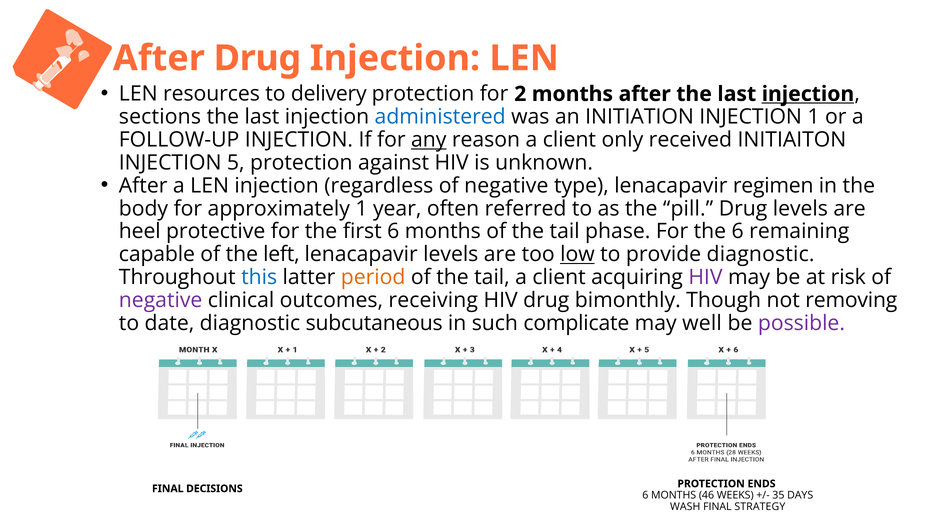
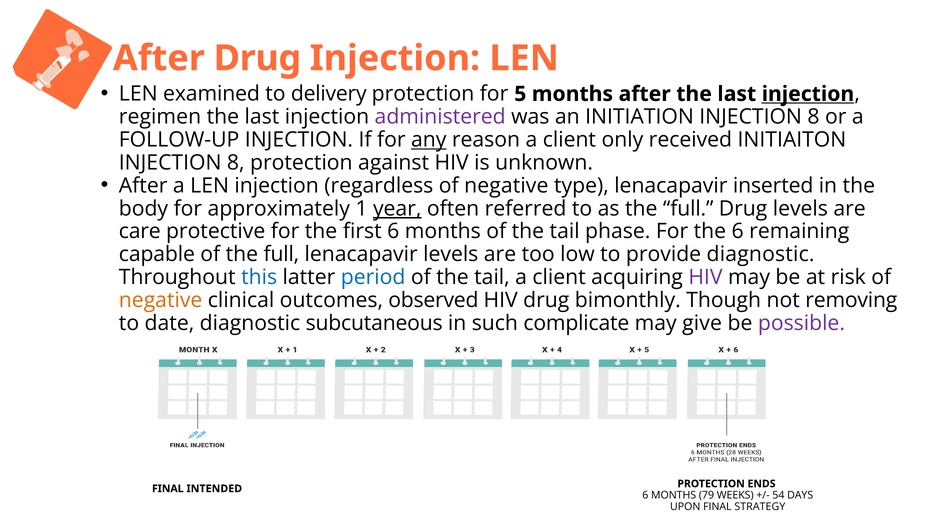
resources: resources -> examined
2: 2 -> 5
sections: sections -> regimen
administered colour: blue -> purple
INITIATION INJECTION 1: 1 -> 8
5 at (236, 163): 5 -> 8
regimen: regimen -> inserted
year underline: none -> present
as the pill: pill -> full
heel: heel -> care
of the left: left -> full
low underline: present -> none
period colour: orange -> blue
negative at (161, 300) colour: purple -> orange
receiving: receiving -> observed
well: well -> give
DECISIONS: DECISIONS -> INTENDED
46: 46 -> 79
35: 35 -> 54
WASH: WASH -> UPON
